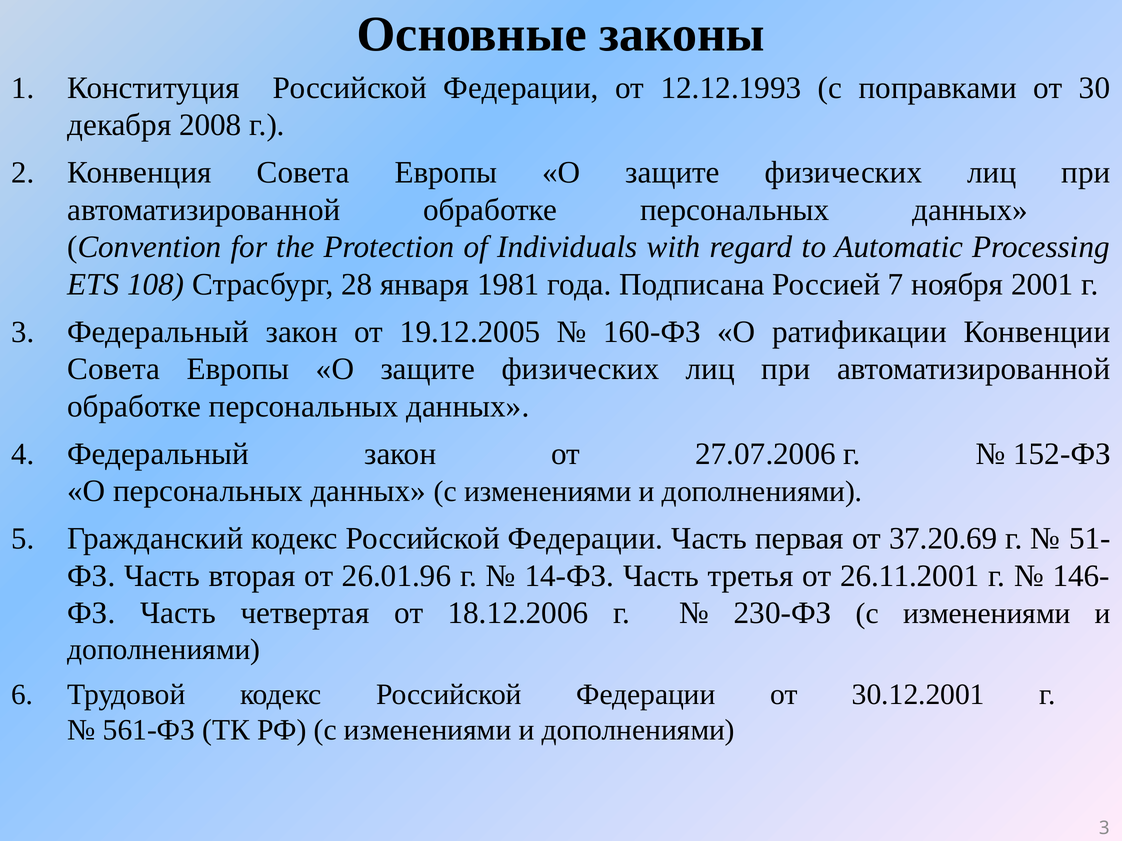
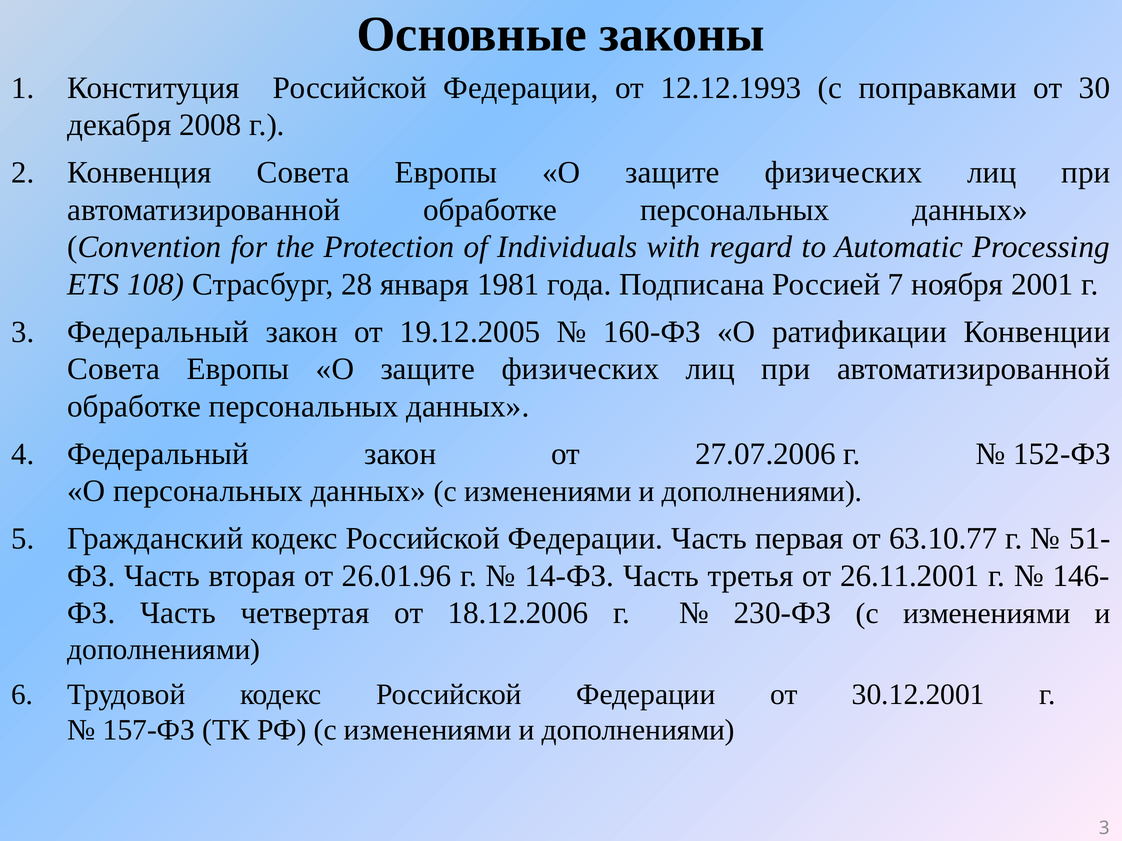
37.20.69: 37.20.69 -> 63.10.77
561-ФЗ: 561-ФЗ -> 157-ФЗ
